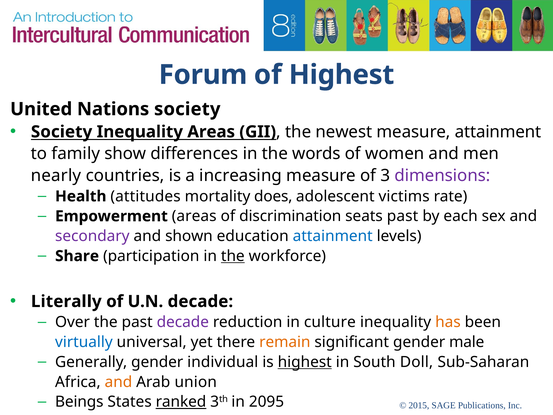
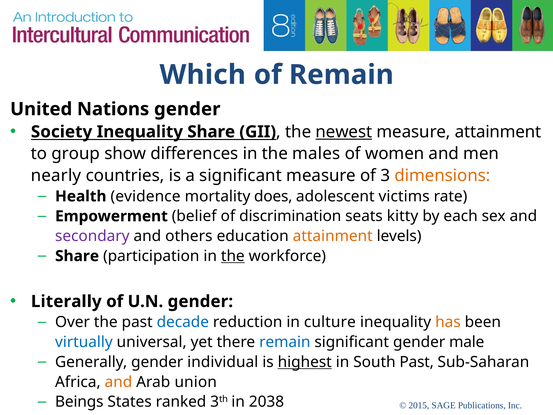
Forum: Forum -> Which
of Highest: Highest -> Remain
Nations society: society -> gender
Inequality Areas: Areas -> Share
newest underline: none -> present
family: family -> group
words: words -> males
a increasing: increasing -> significant
dimensions colour: purple -> orange
attitudes: attitudes -> evidence
Empowerment areas: areas -> belief
seats past: past -> kitty
shown: shown -> others
attainment at (333, 236) colour: blue -> orange
U.N decade: decade -> gender
decade at (183, 322) colour: purple -> blue
remain at (285, 342) colour: orange -> blue
South Doll: Doll -> Past
ranked underline: present -> none
2095: 2095 -> 2038
